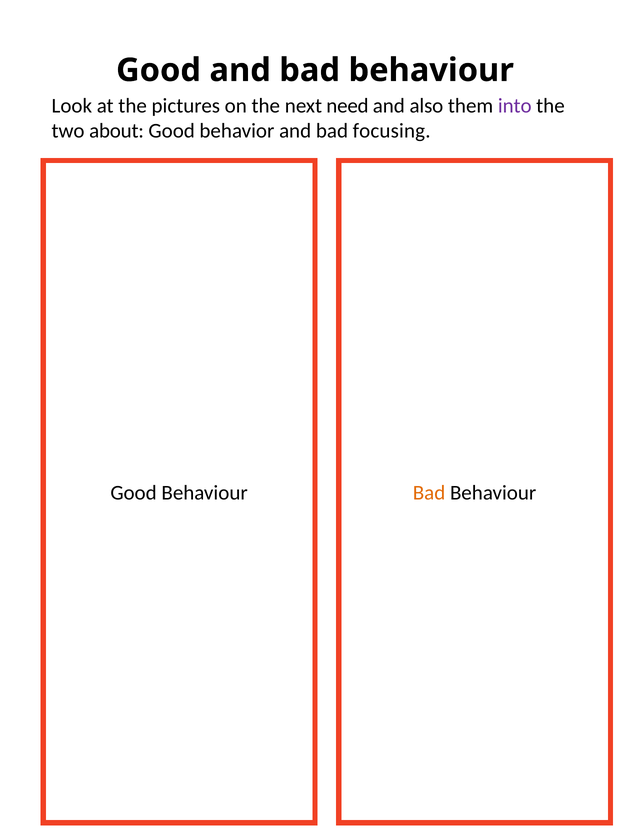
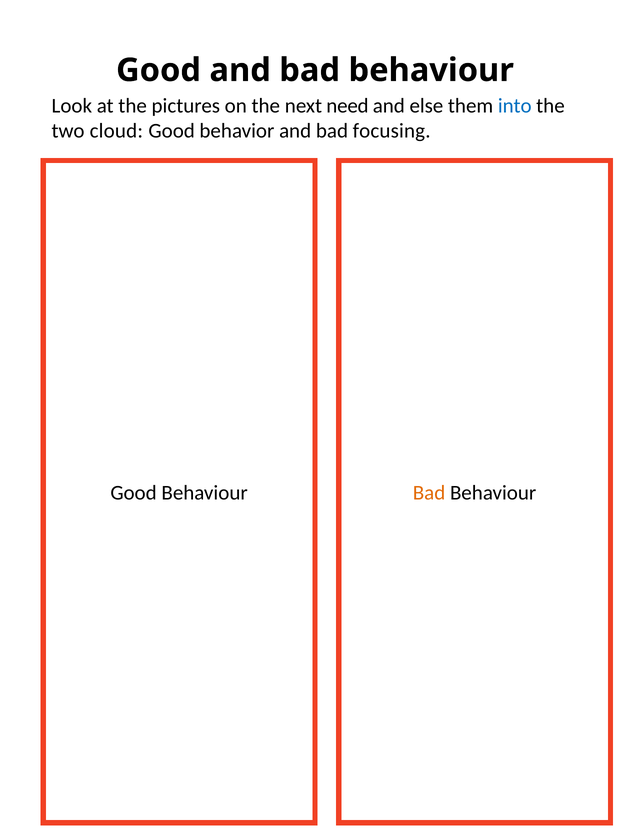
also: also -> else
into colour: purple -> blue
about: about -> cloud
